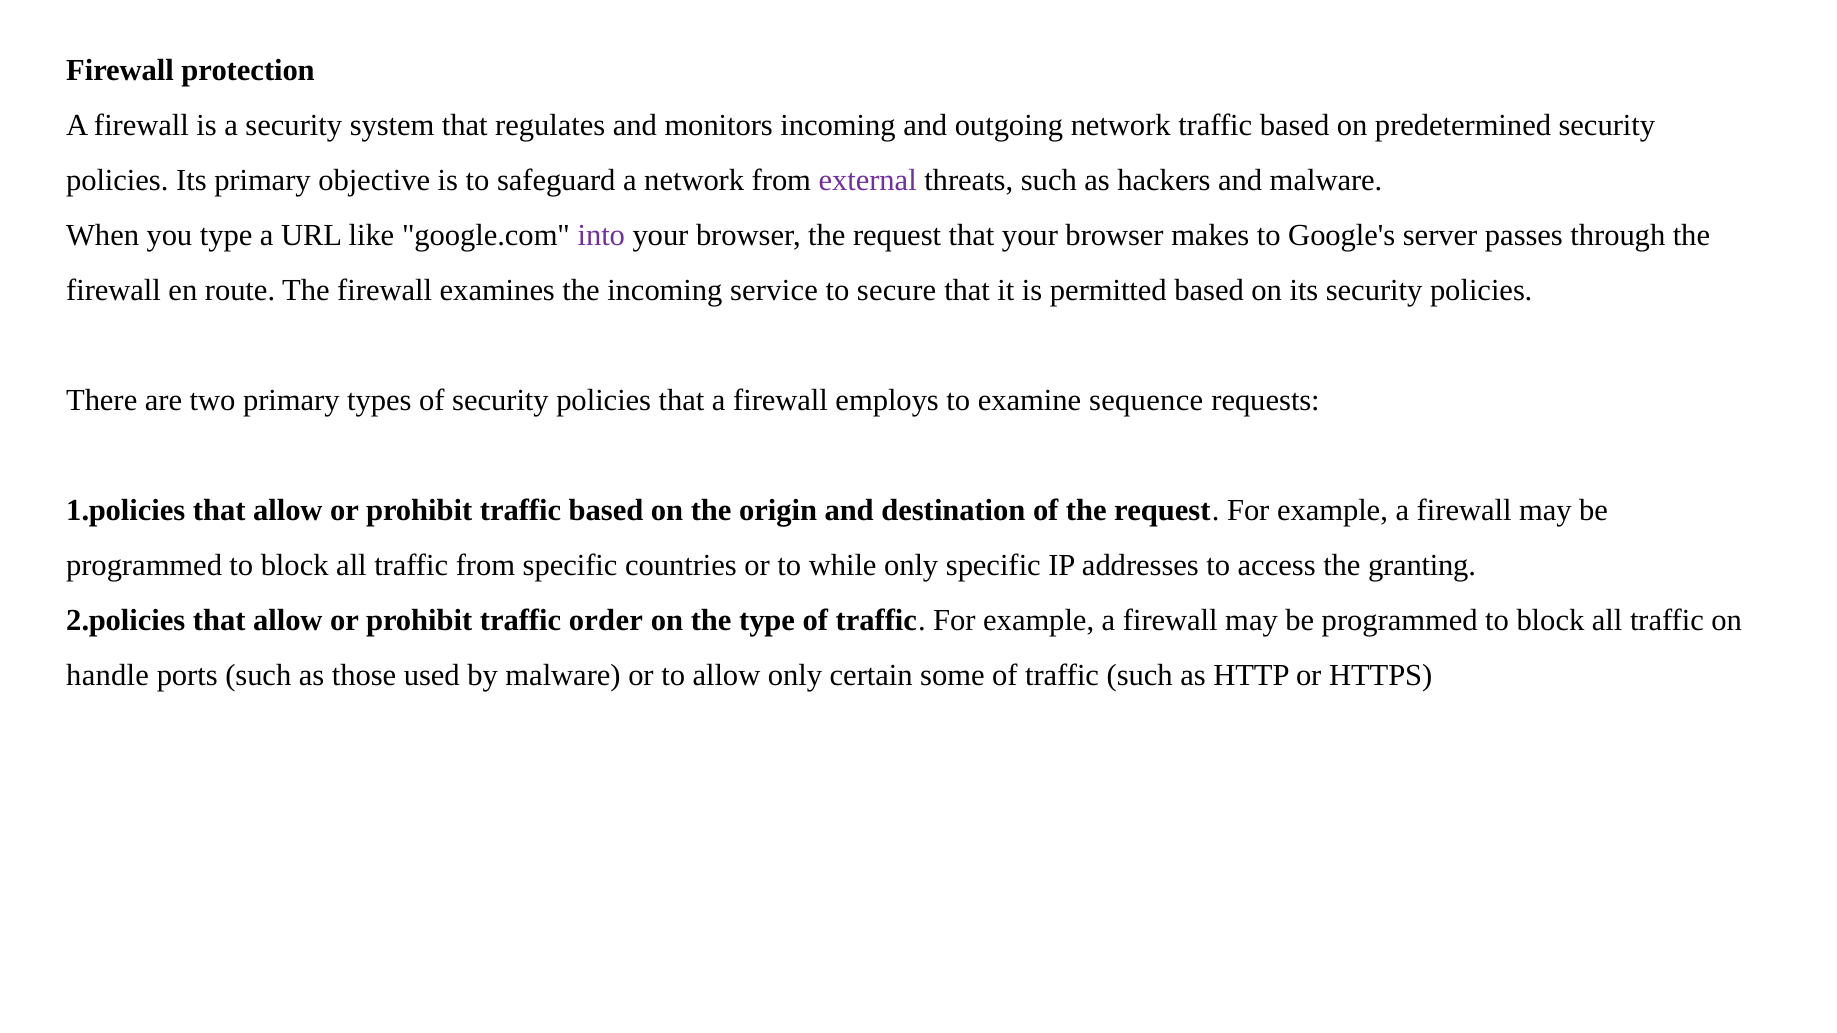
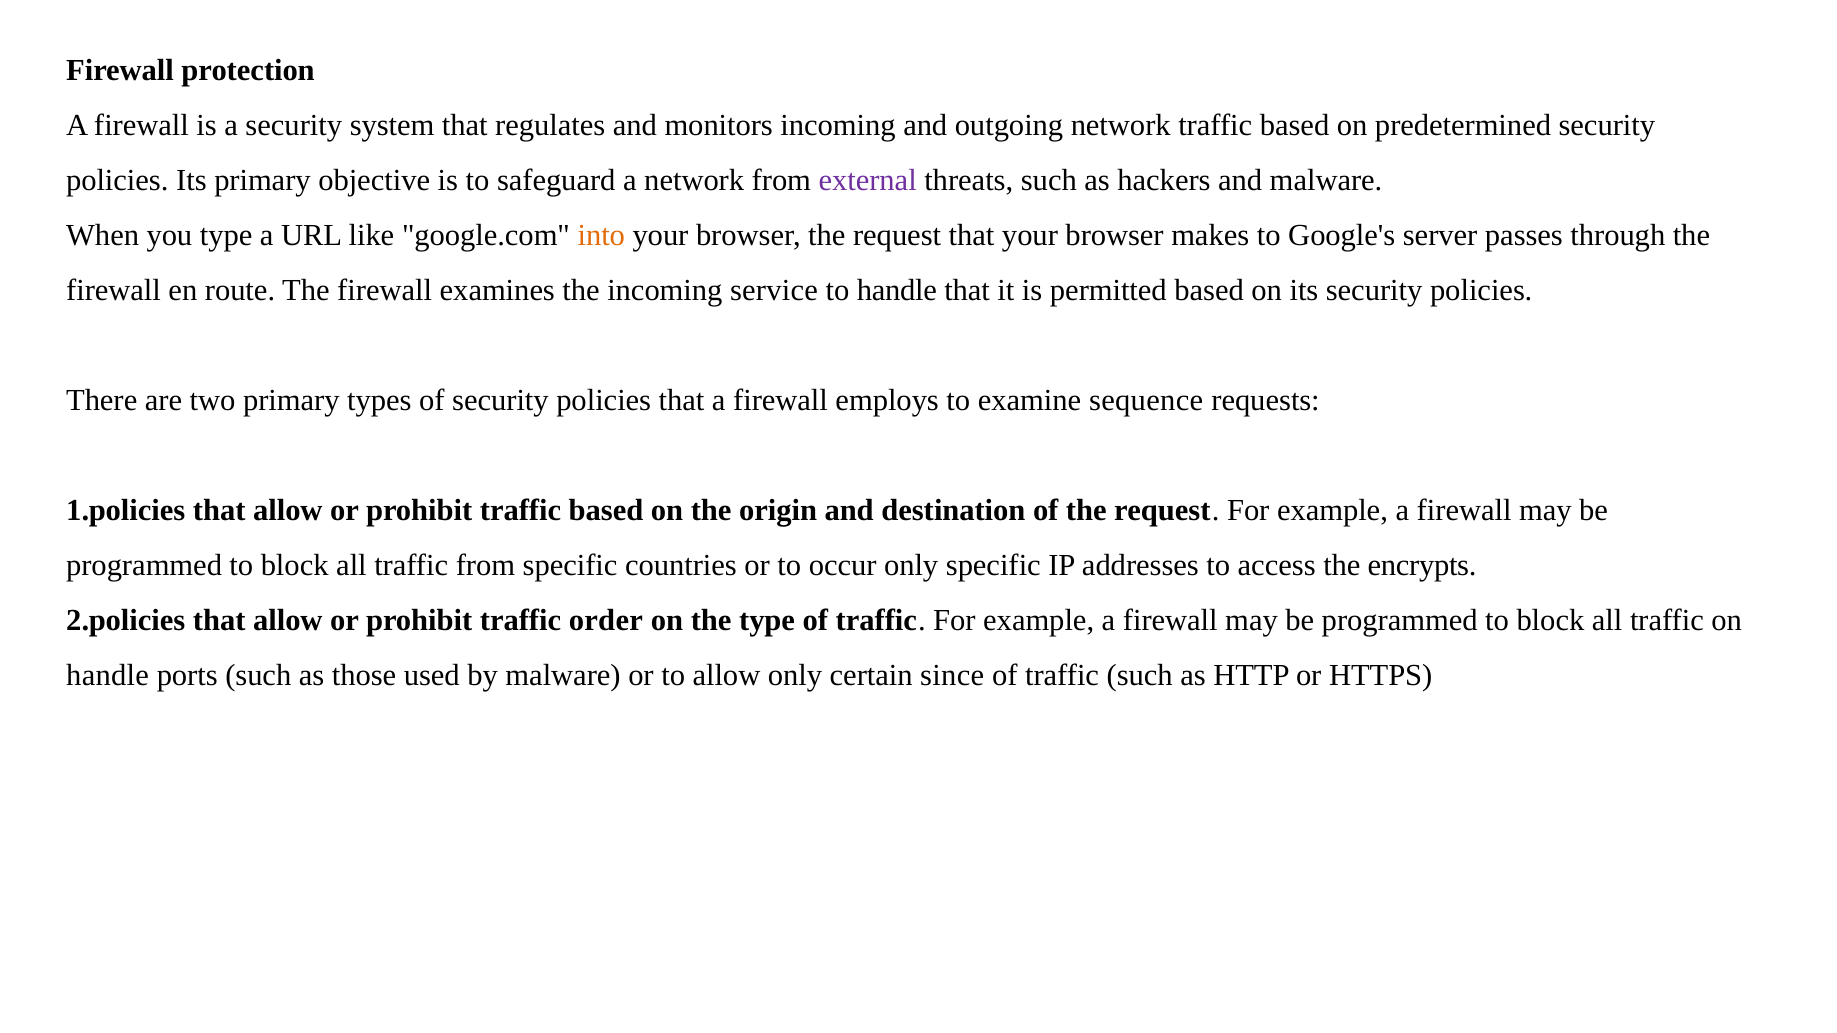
into colour: purple -> orange
to secure: secure -> handle
while: while -> occur
granting: granting -> encrypts
some: some -> since
